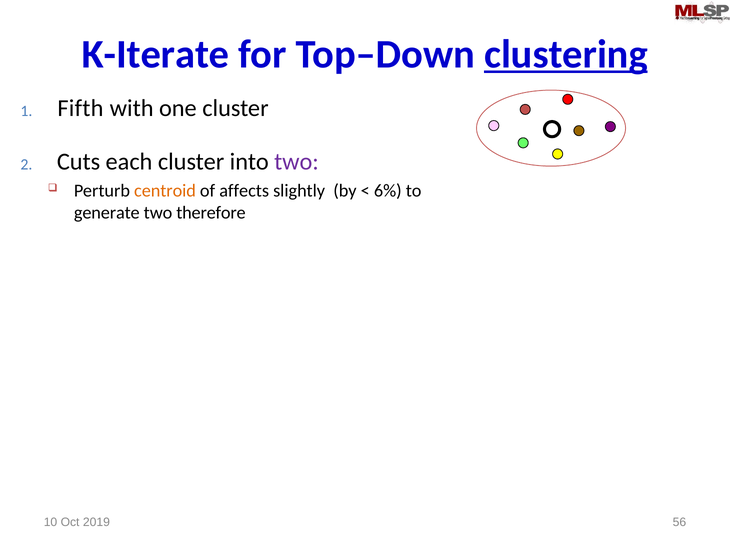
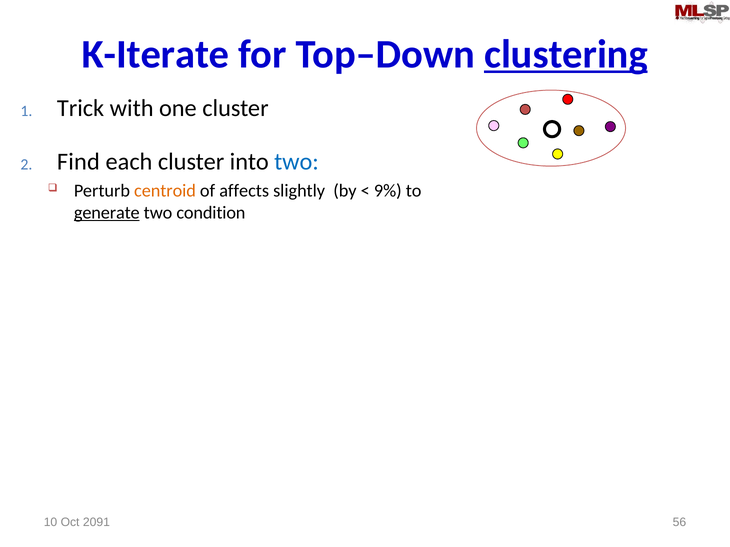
Fifth: Fifth -> Trick
Cuts: Cuts -> Find
two at (297, 162) colour: purple -> blue
6%: 6% -> 9%
generate underline: none -> present
therefore: therefore -> condition
2019: 2019 -> 2091
